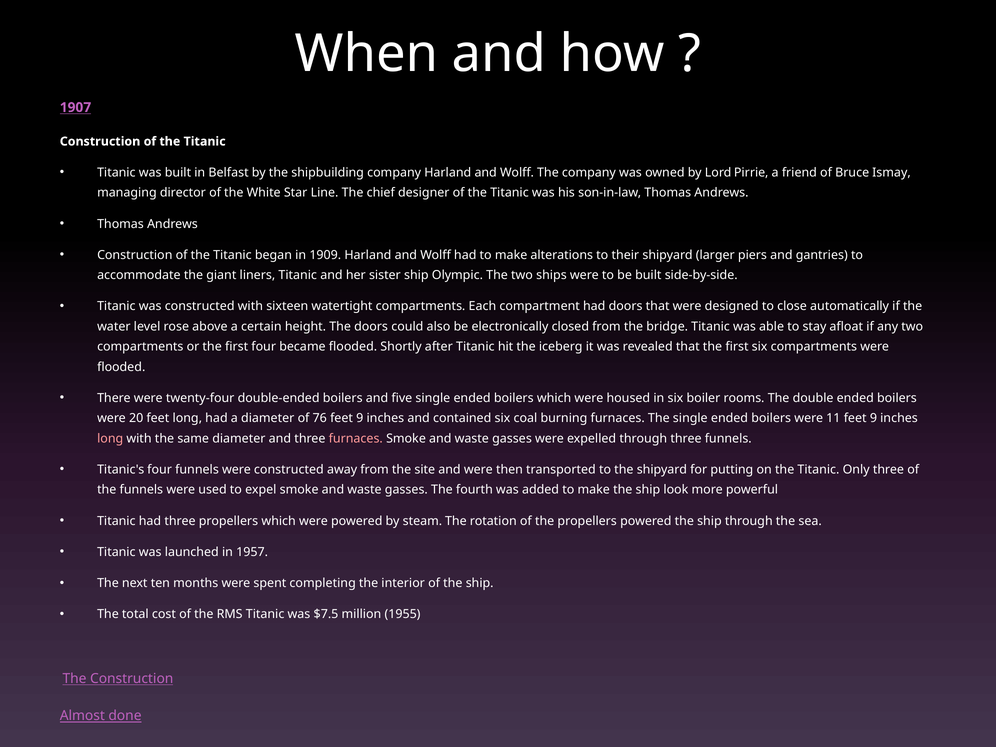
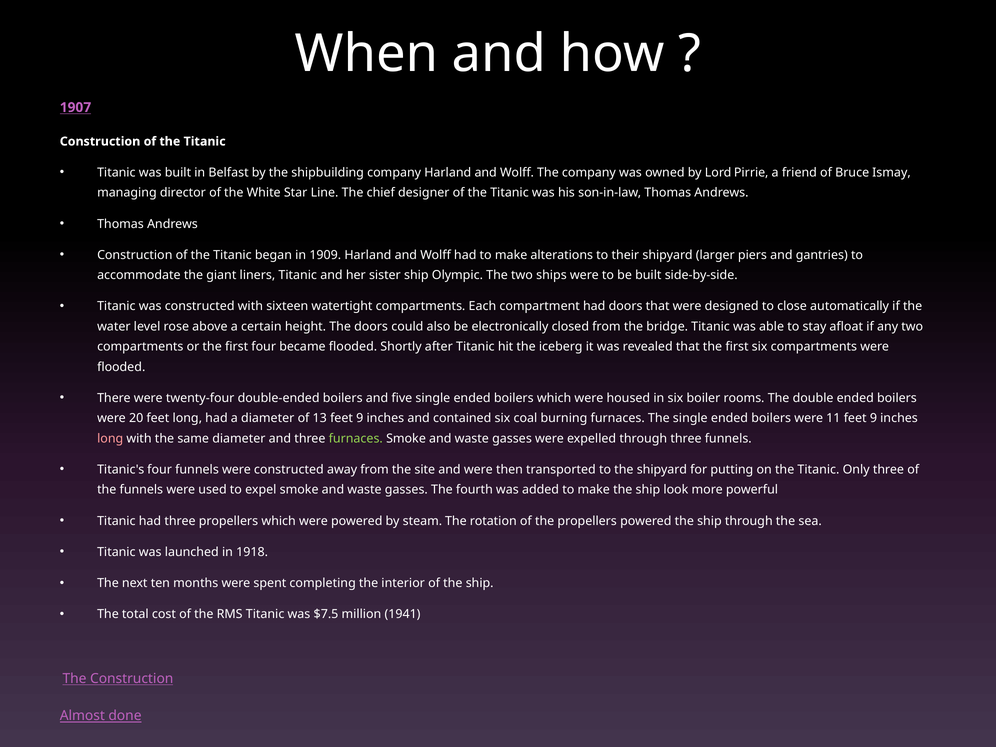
76: 76 -> 13
furnaces at (356, 438) colour: pink -> light green
1957: 1957 -> 1918
1955: 1955 -> 1941
